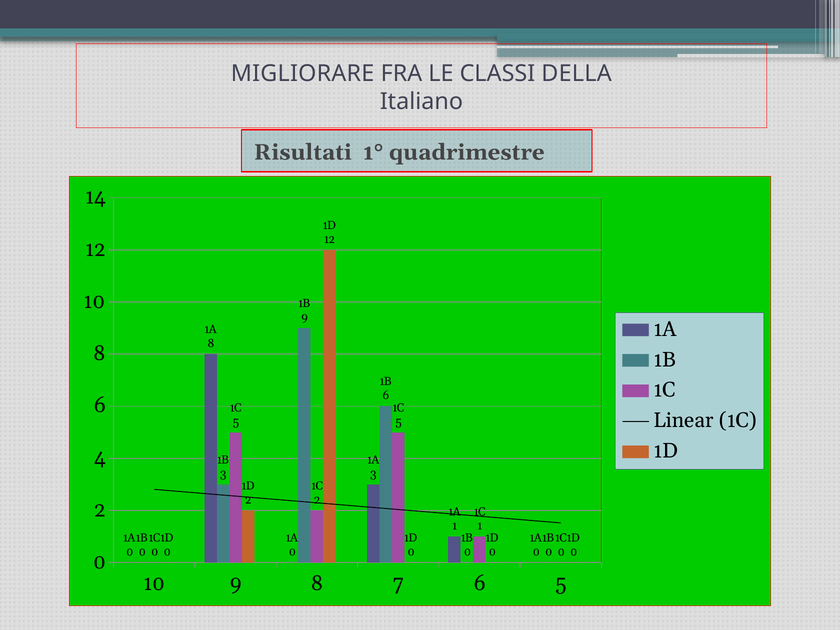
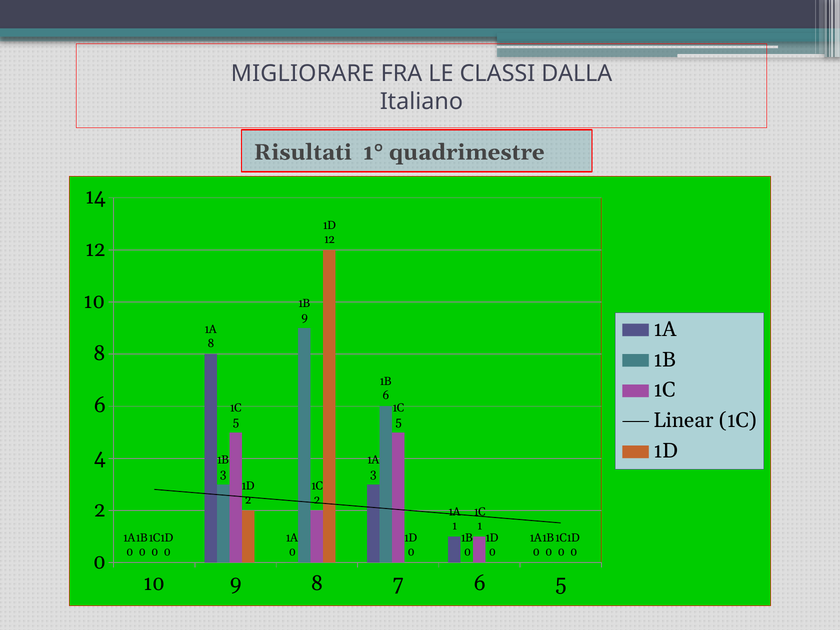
DELLA: DELLA -> DALLA
